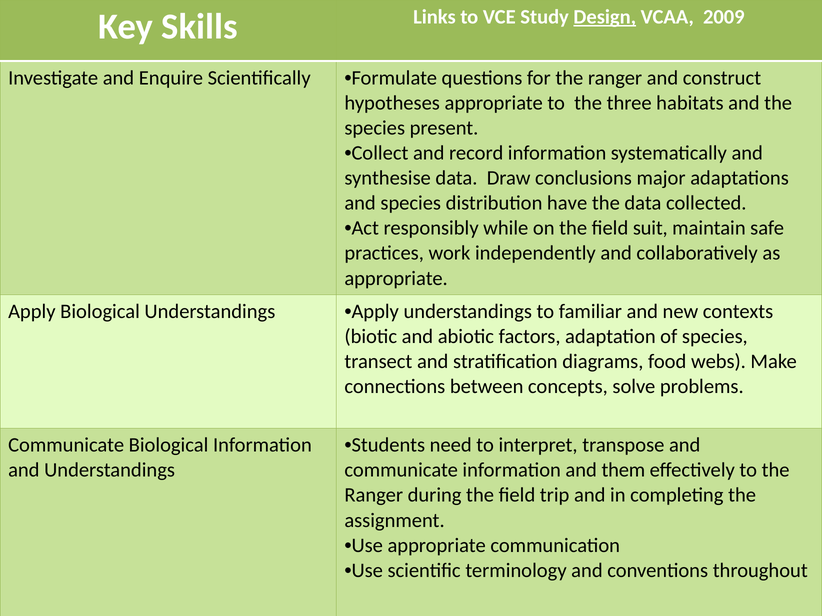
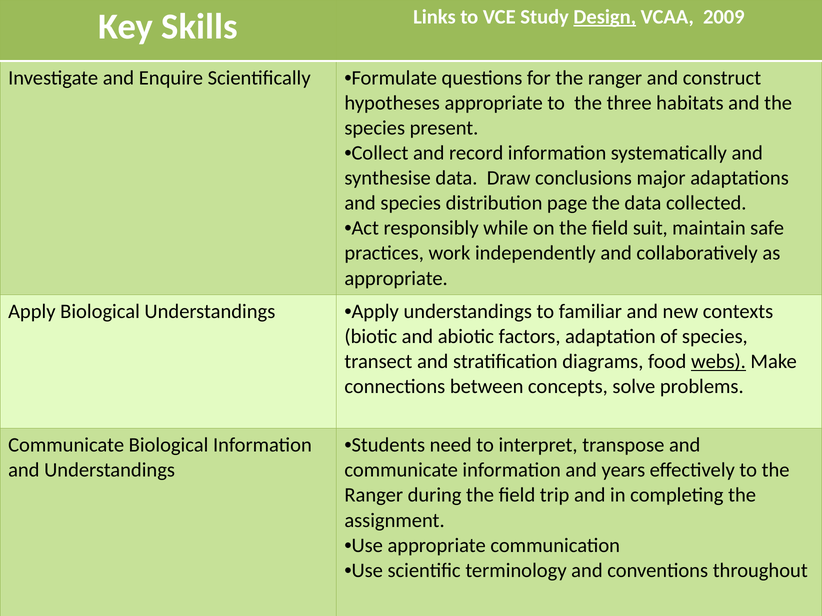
have: have -> page
webs underline: none -> present
them: them -> years
